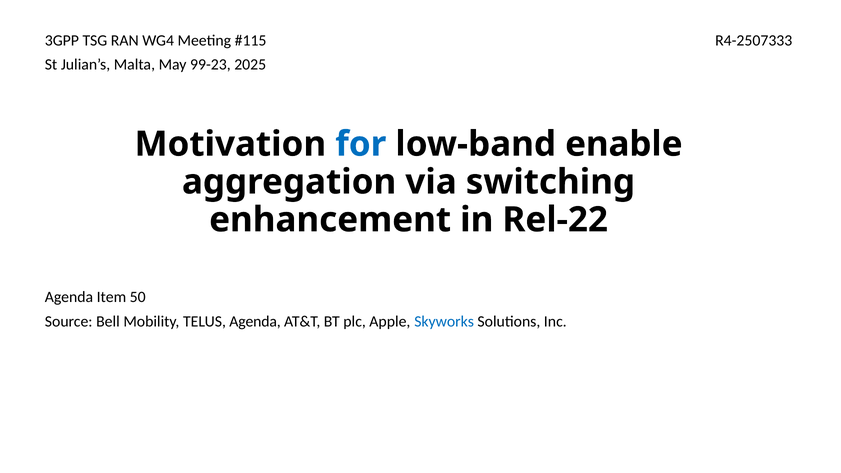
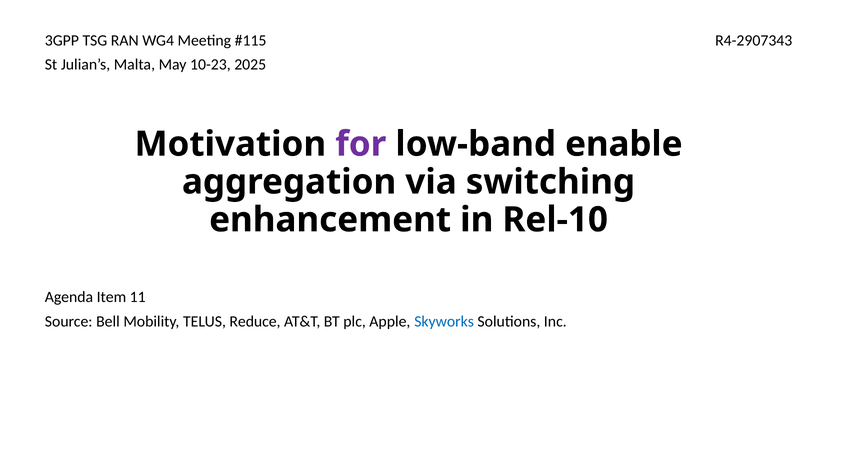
R4-2507333: R4-2507333 -> R4-2907343
99-23: 99-23 -> 10-23
for colour: blue -> purple
Rel-22: Rel-22 -> Rel-10
50: 50 -> 11
TELUS Agenda: Agenda -> Reduce
